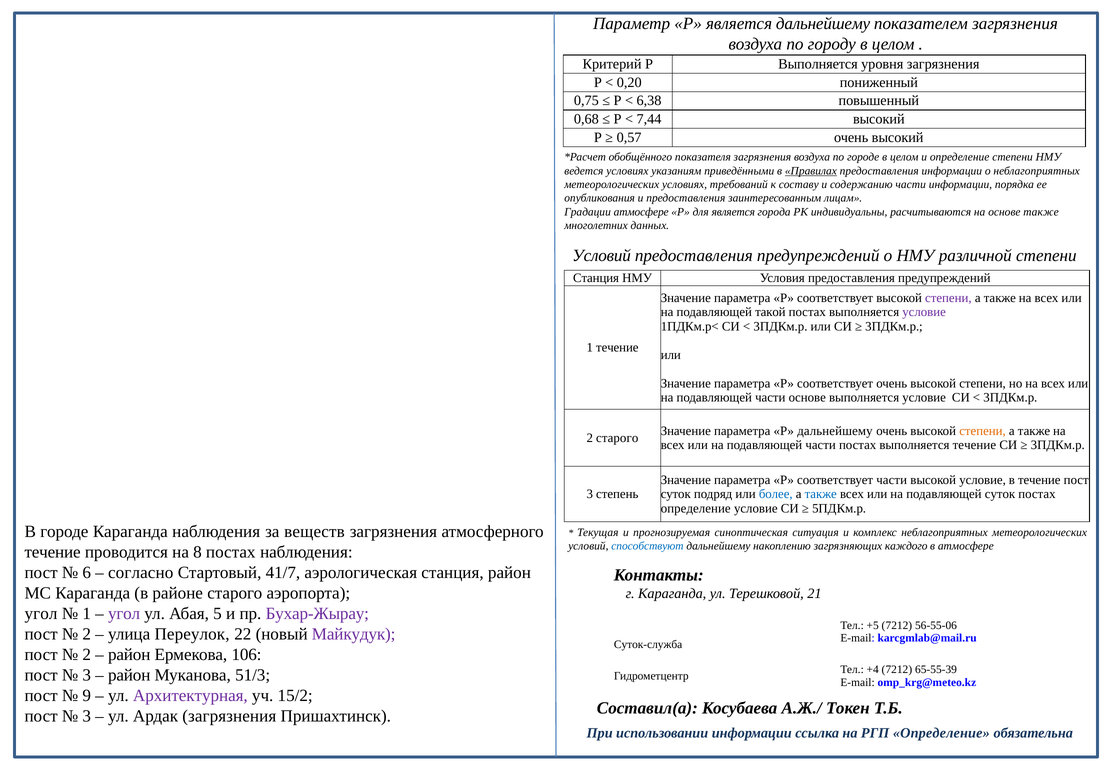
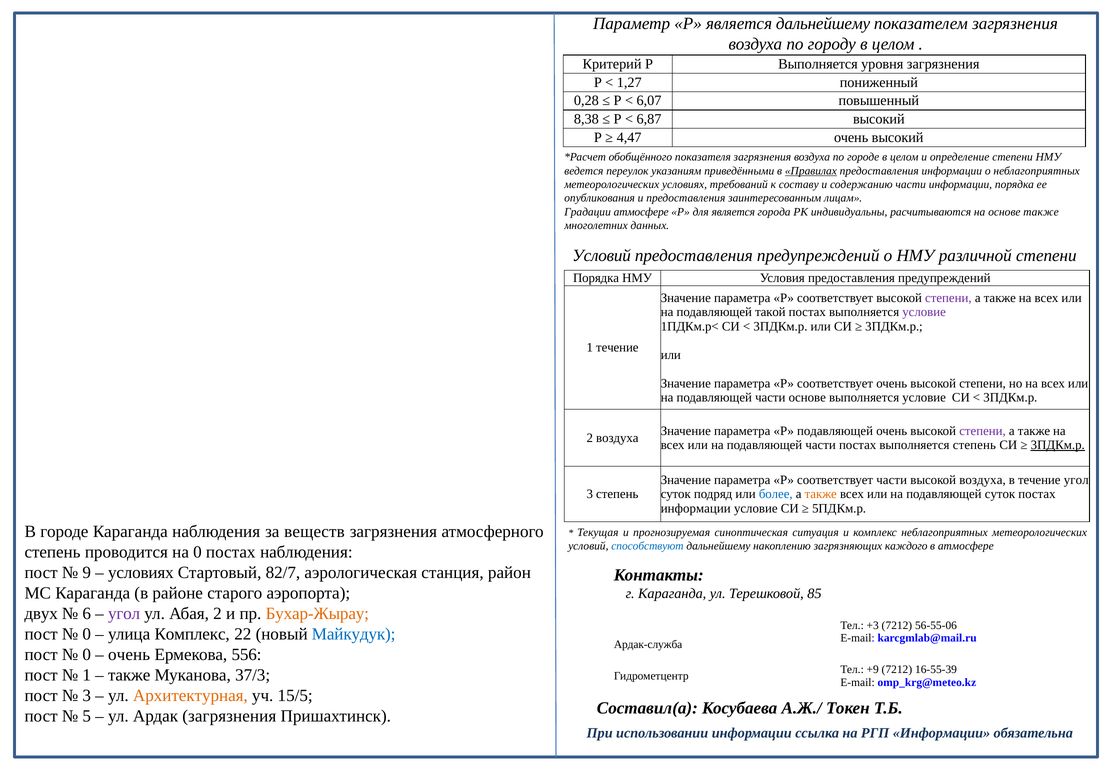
0,20: 0,20 -> 1,27
0,75: 0,75 -> 0,28
6,38: 6,38 -> 6,07
0,68: 0,68 -> 8,38
7,44: 7,44 -> 6,87
0,57: 0,57 -> 4,47
ведется условиях: условиях -> переулок
Станция at (596, 278): Станция -> Порядка
Р дальнейшему: дальнейшему -> подавляющей
степени at (983, 431) colour: orange -> purple
2 старого: старого -> воздуха
выполняется течение: течение -> степень
3ПДКм.р at (1058, 445) underline: none -> present
высокой условие: условие -> воздуха
течение пост: пост -> угол
также at (821, 494) colour: blue -> orange
определение at (696, 508): определение -> информации
течение at (53, 552): течение -> степень
на 8: 8 -> 0
6: 6 -> 9
согласно at (141, 572): согласно -> условиях
41/7: 41/7 -> 82/7
21: 21 -> 85
угол at (41, 614): угол -> двух
1 at (87, 614): 1 -> 6
Абая 5: 5 -> 2
Бухар-Жырау colour: purple -> orange
+5: +5 -> +3
2 at (87, 634): 2 -> 0
улица Переулок: Переулок -> Комплекс
Майкудук colour: purple -> blue
Суток-служба: Суток-служба -> Ардак-служба
2 at (87, 655): 2 -> 0
район at (129, 655): район -> очень
106: 106 -> 556
+4: +4 -> +9
65-55-39: 65-55-39 -> 16-55-39
3 at (87, 675): 3 -> 1
район at (129, 675): район -> также
51/3: 51/3 -> 37/3
9 at (87, 696): 9 -> 3
Архитектурная colour: purple -> orange
15/2: 15/2 -> 15/5
3 at (87, 716): 3 -> 5
РГП Определение: Определение -> Информации
